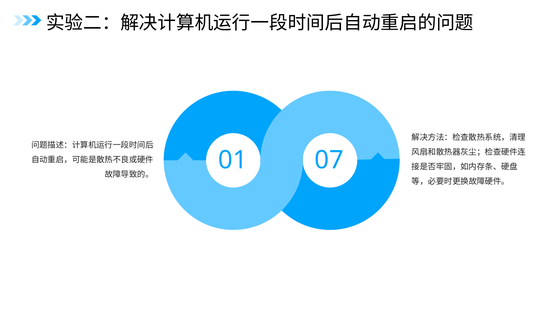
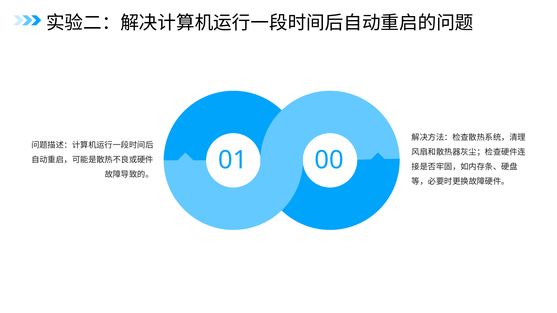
07: 07 -> 00
